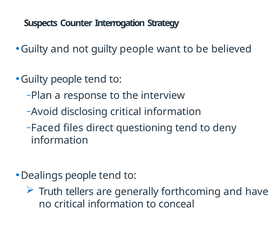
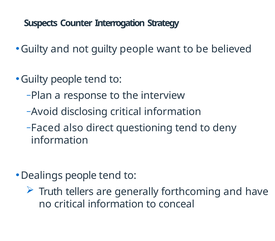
files: files -> also
